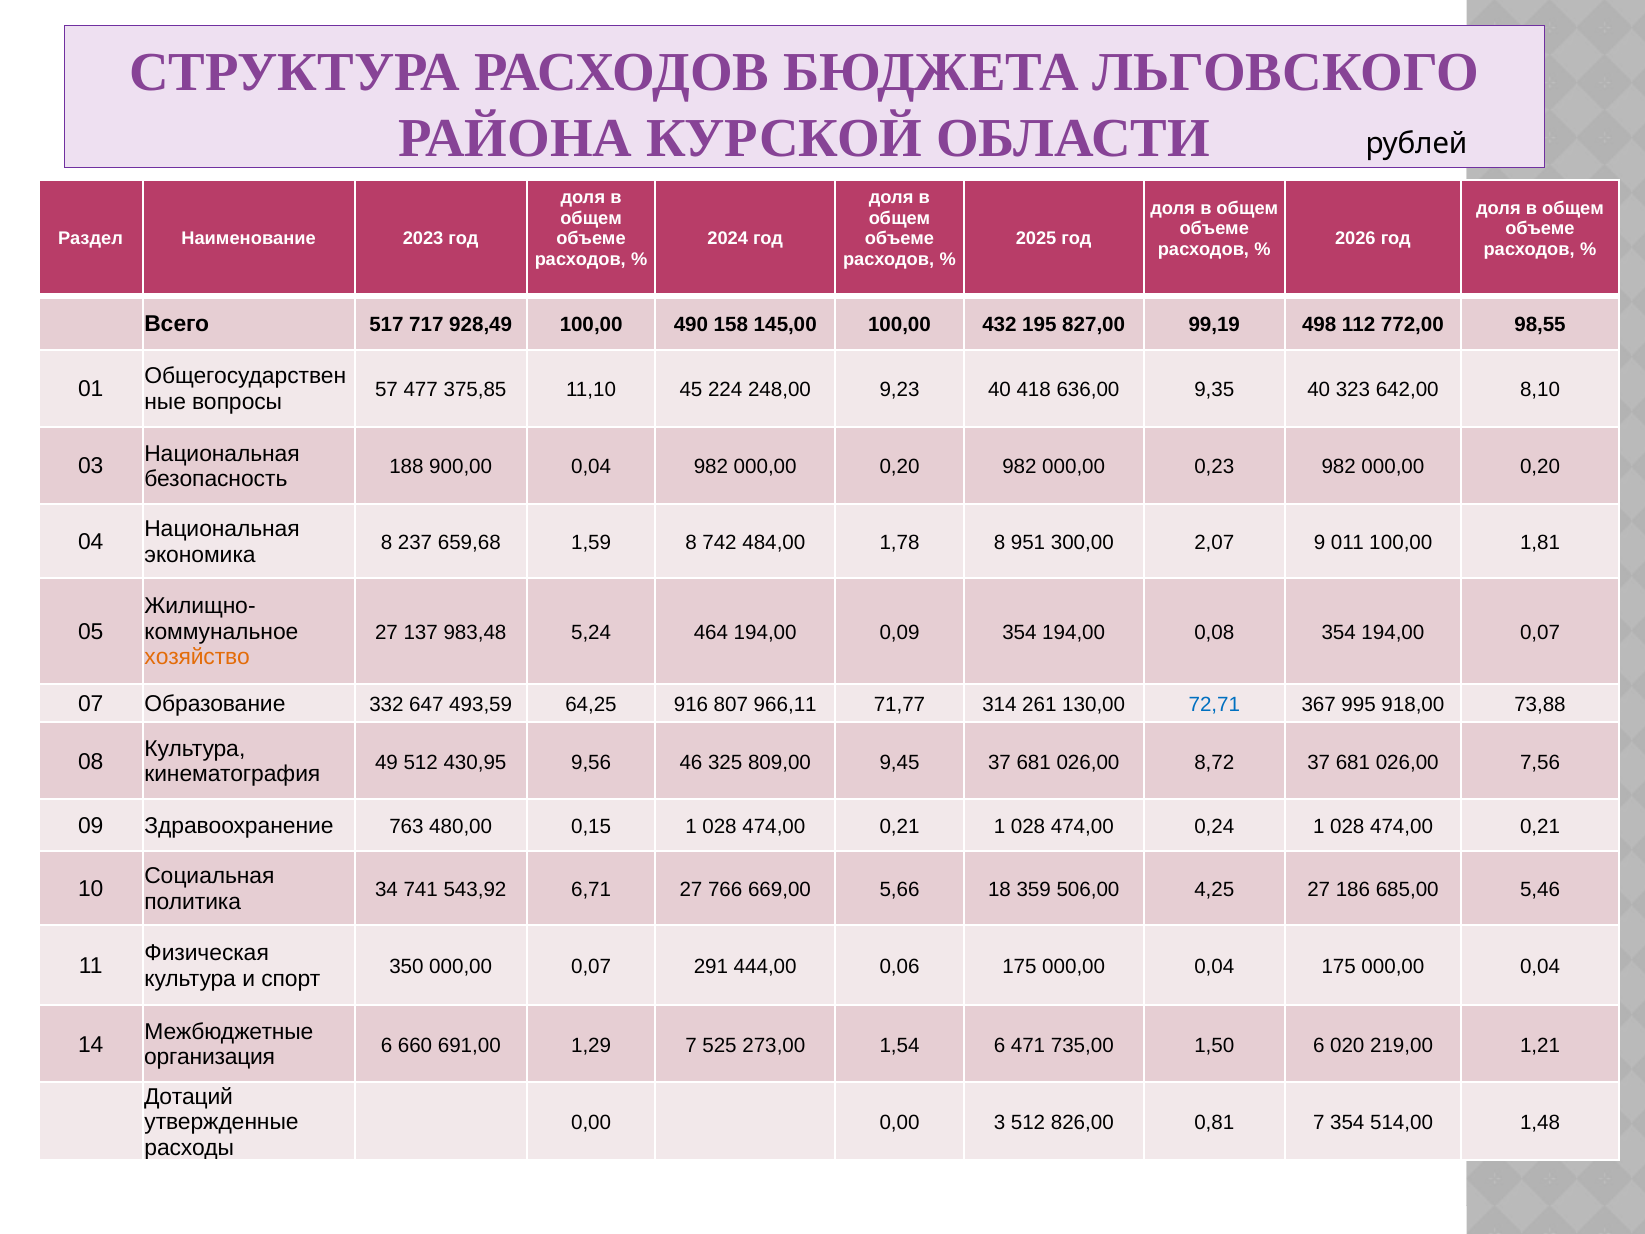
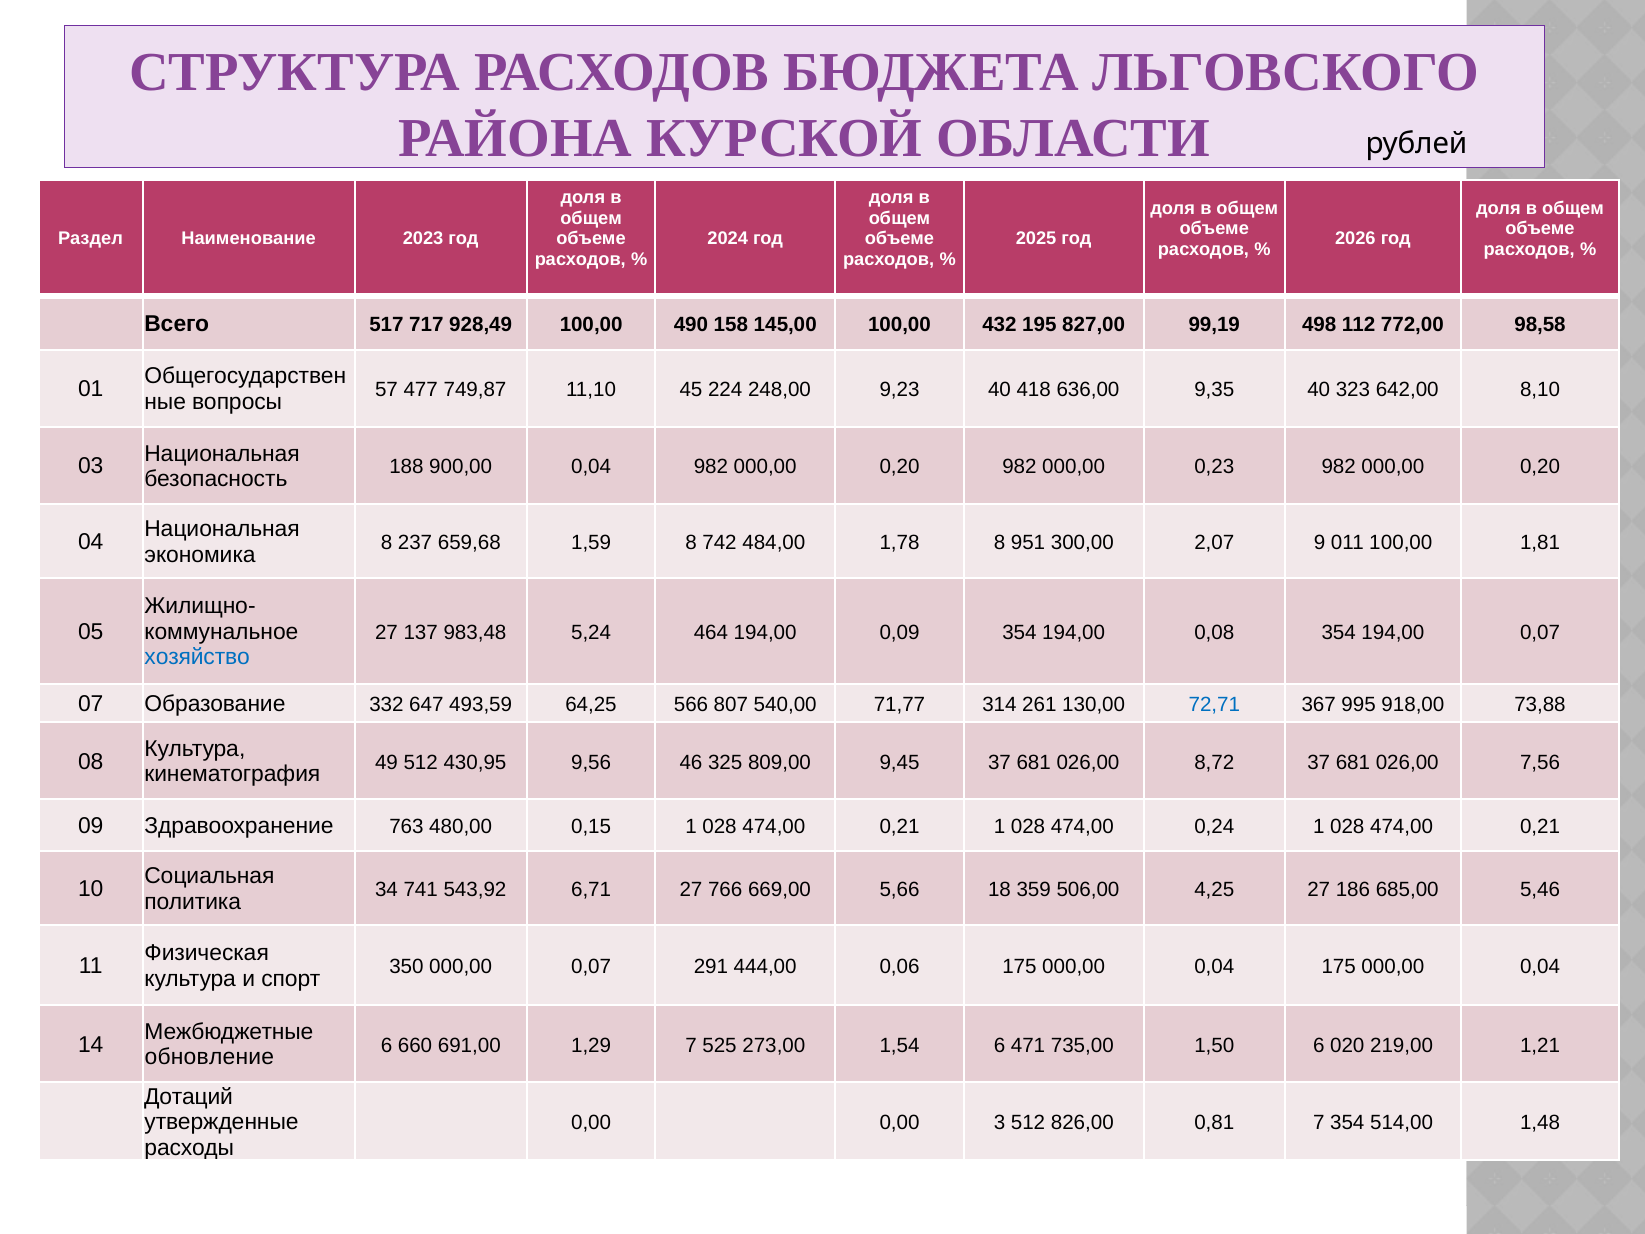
98,55: 98,55 -> 98,58
375,85: 375,85 -> 749,87
хозяйство colour: orange -> blue
916: 916 -> 566
966,11: 966,11 -> 540,00
организация: организация -> обновление
